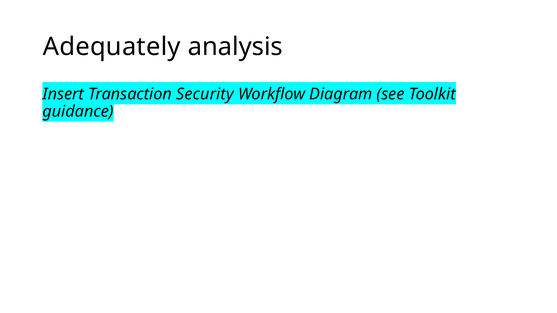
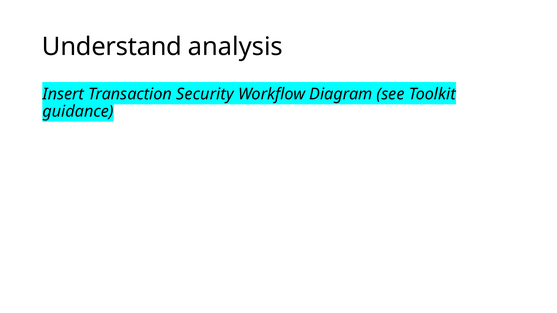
Adequately: Adequately -> Understand
